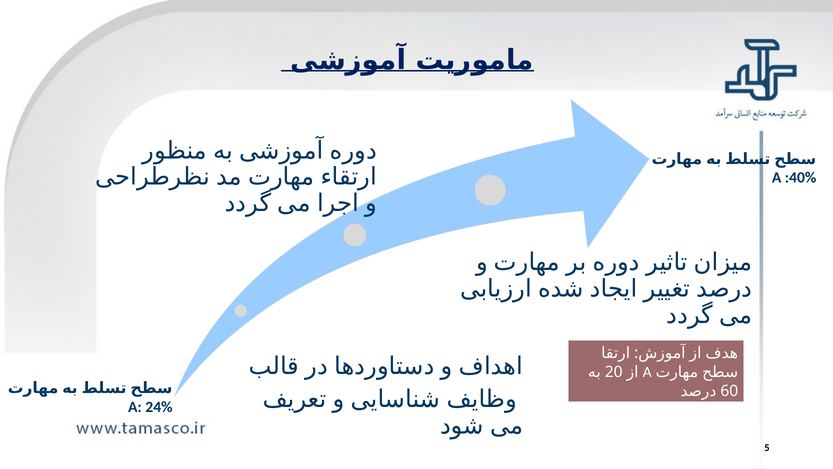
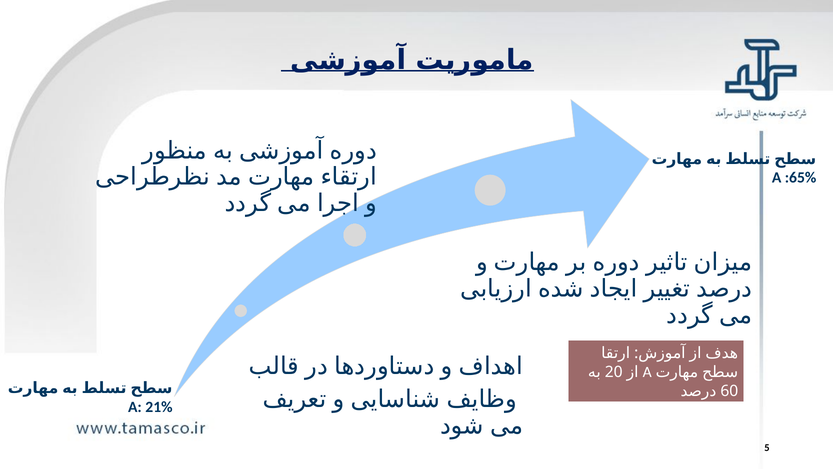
:40%: :40% -> :65%
24%: 24% -> 21%
